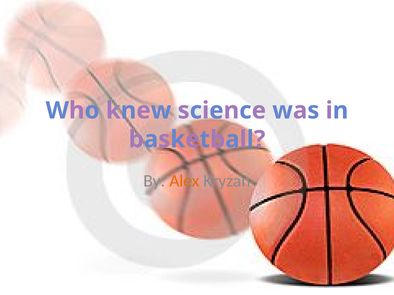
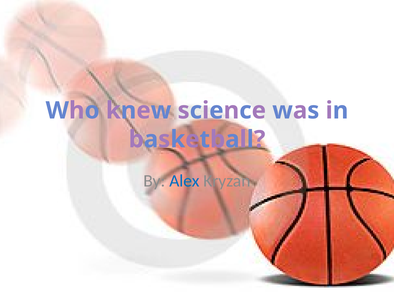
Alex colour: orange -> blue
